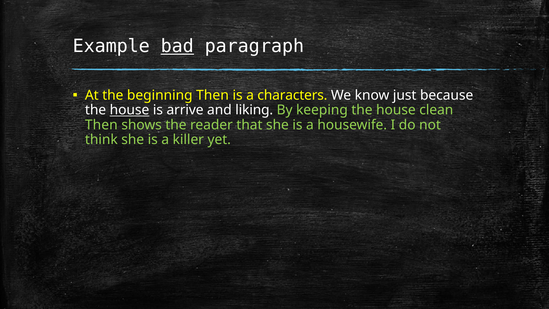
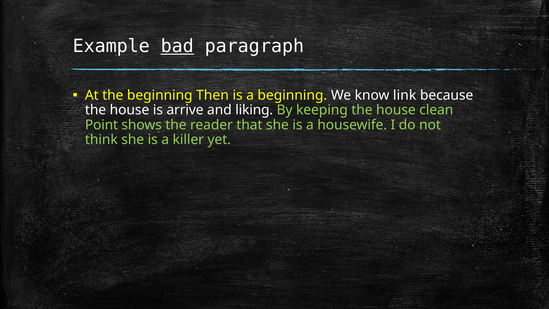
a characters: characters -> beginning
just: just -> link
house at (129, 110) underline: present -> none
Then at (101, 125): Then -> Point
